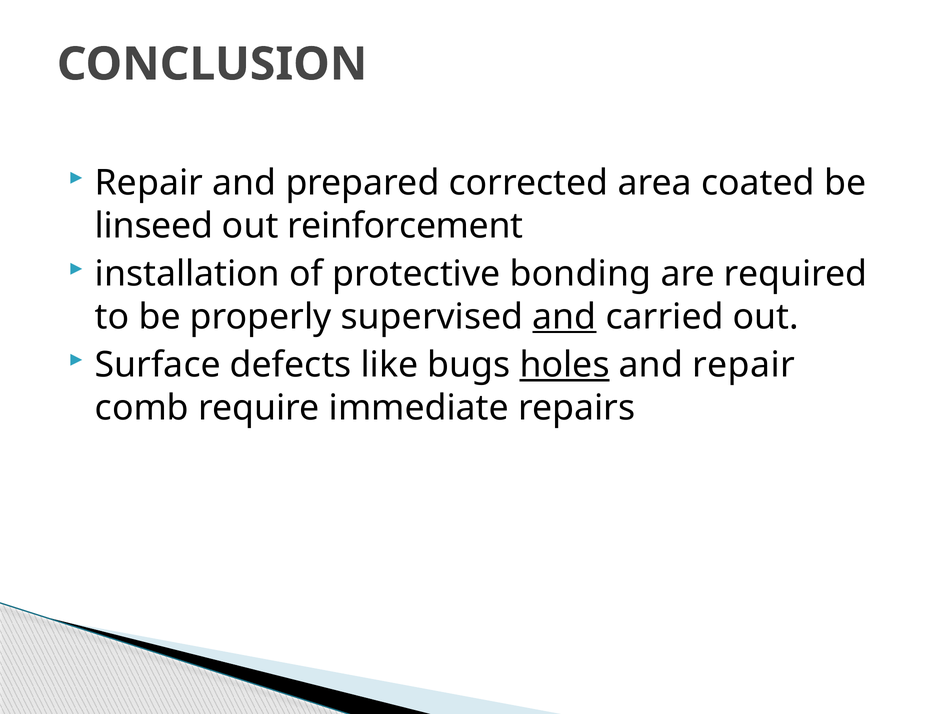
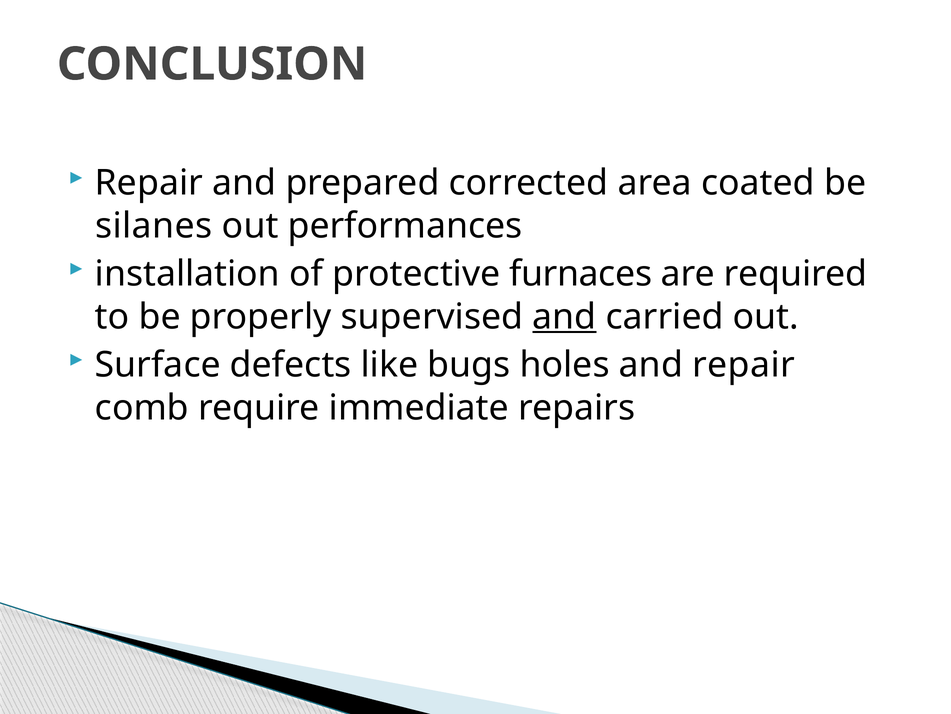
linseed: linseed -> silanes
reinforcement: reinforcement -> performances
bonding: bonding -> furnaces
holes underline: present -> none
